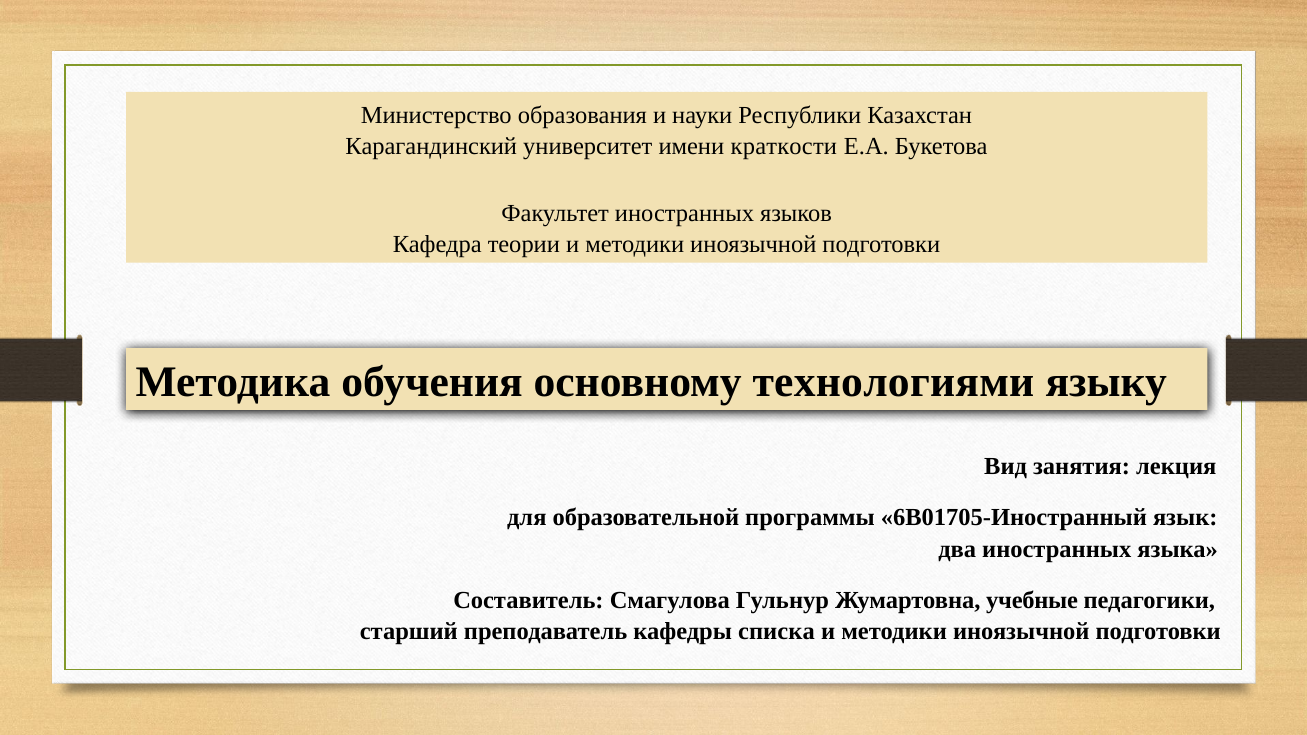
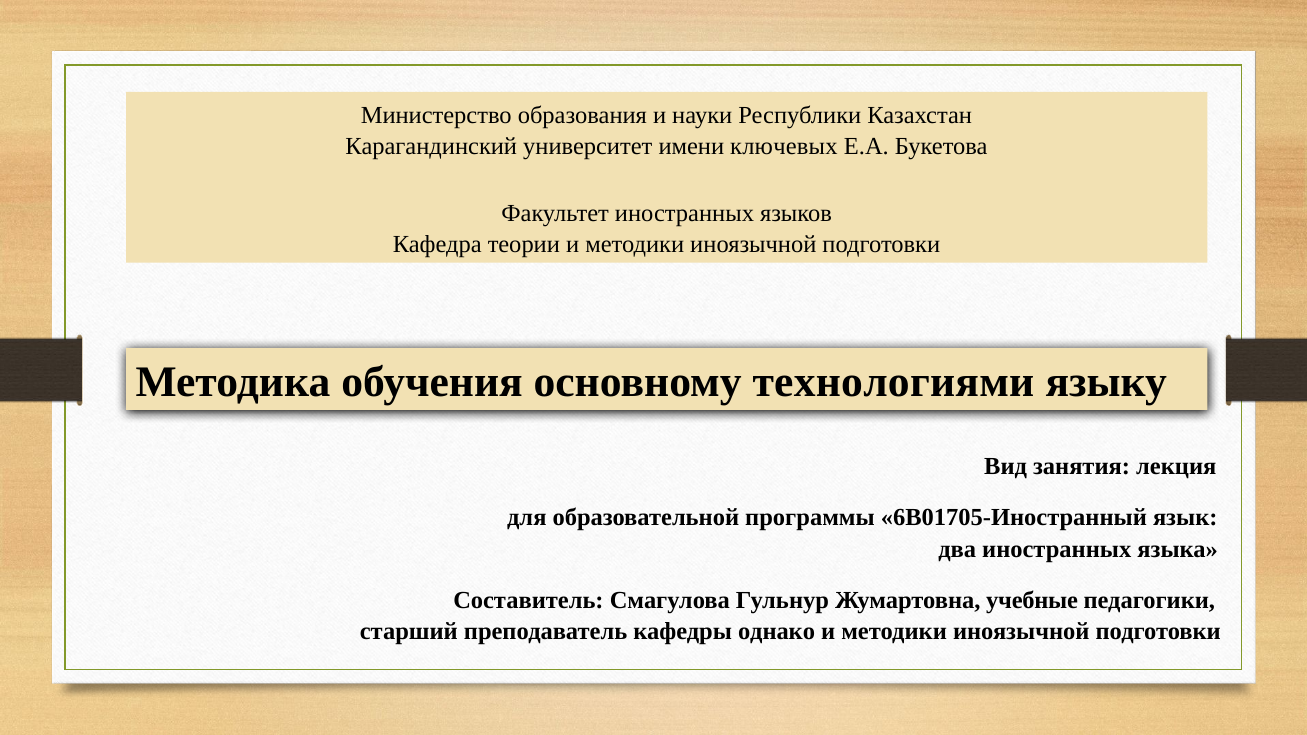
краткости: краткости -> ключевых
списка: списка -> однако
